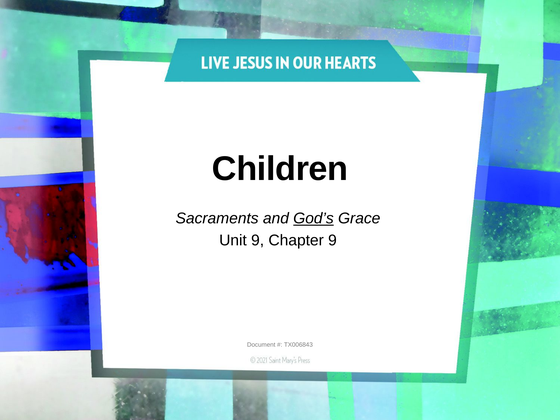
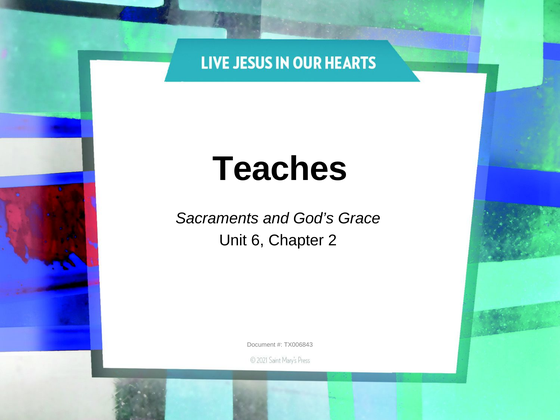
Children: Children -> Teaches
God’s underline: present -> none
Unit 9: 9 -> 6
Chapter 9: 9 -> 2
